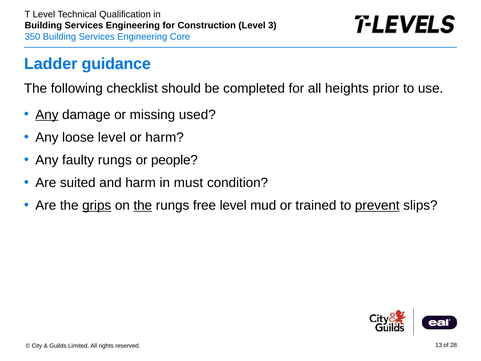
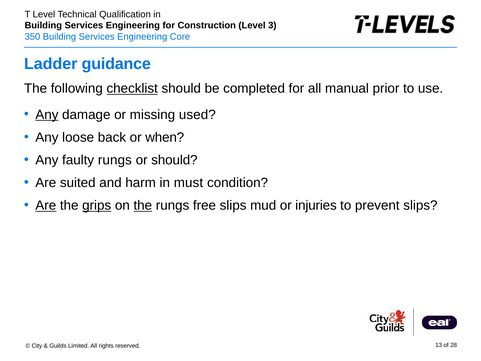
checklist underline: none -> present
heights: heights -> manual
loose level: level -> back
or harm: harm -> when
or people: people -> should
Are at (46, 205) underline: none -> present
free level: level -> slips
trained: trained -> injuries
prevent underline: present -> none
